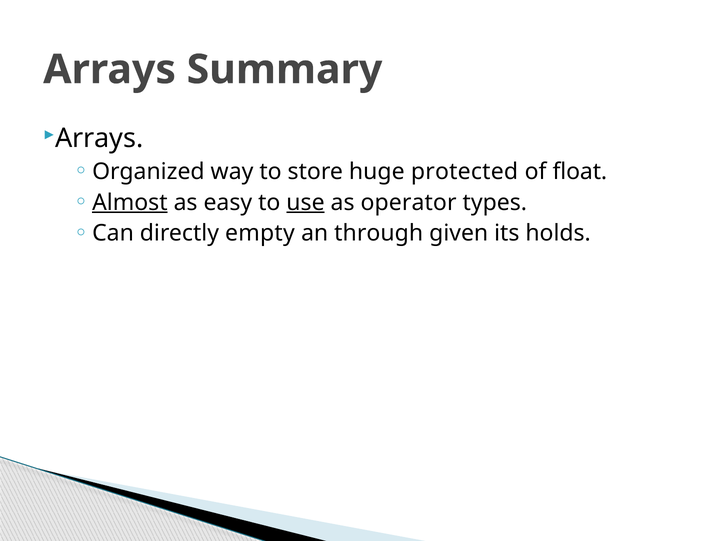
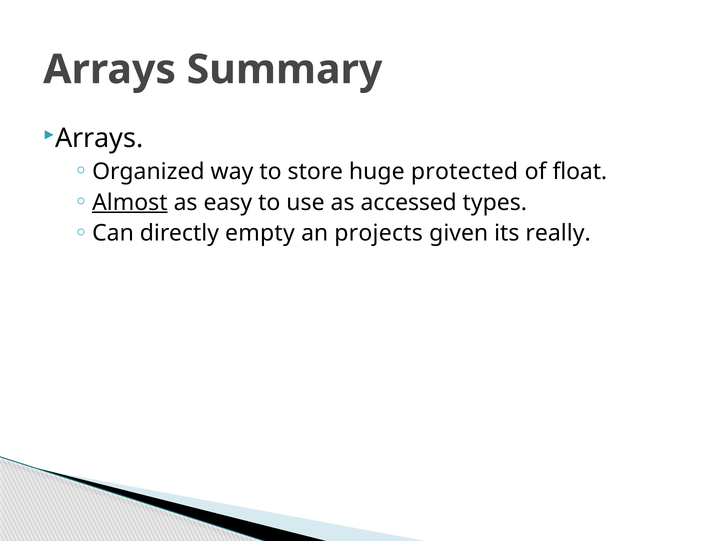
use underline: present -> none
operator: operator -> accessed
through: through -> projects
holds: holds -> really
